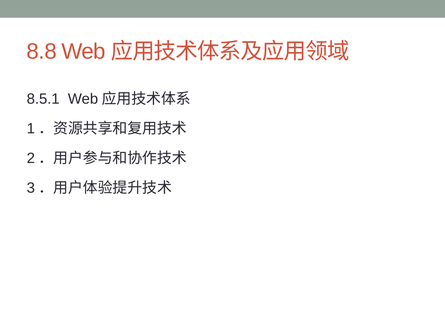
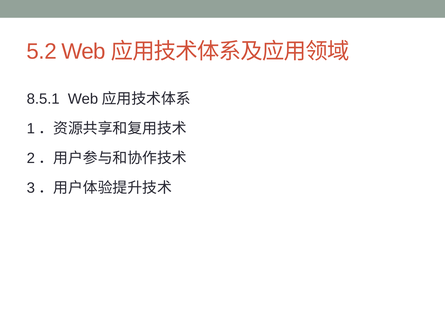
8.8: 8.8 -> 5.2
